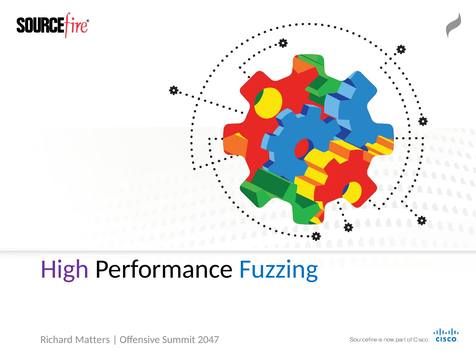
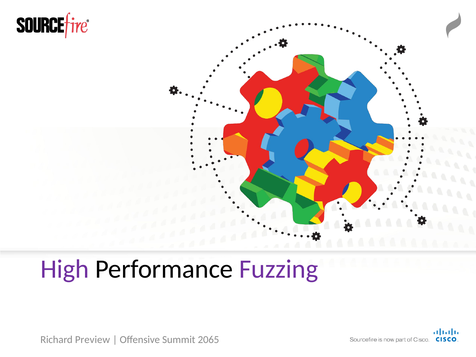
Fuzzing colour: blue -> purple
Matters: Matters -> Preview
2047: 2047 -> 2065
